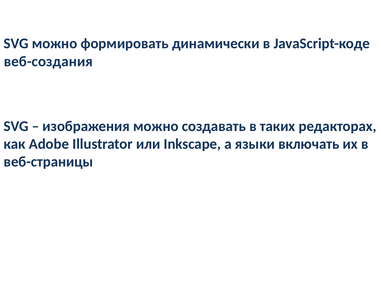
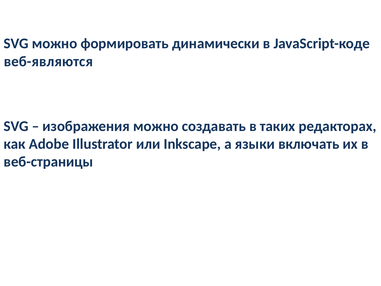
веб-создания: веб-создания -> веб-являются
